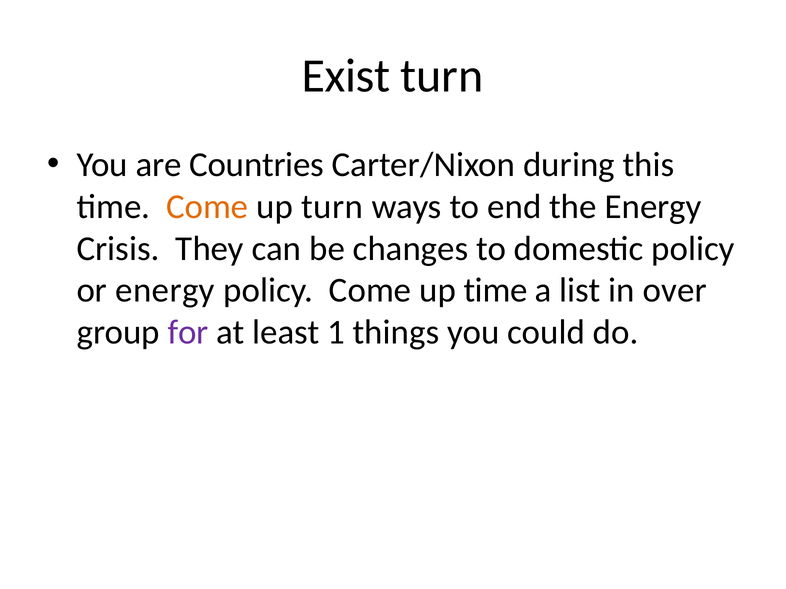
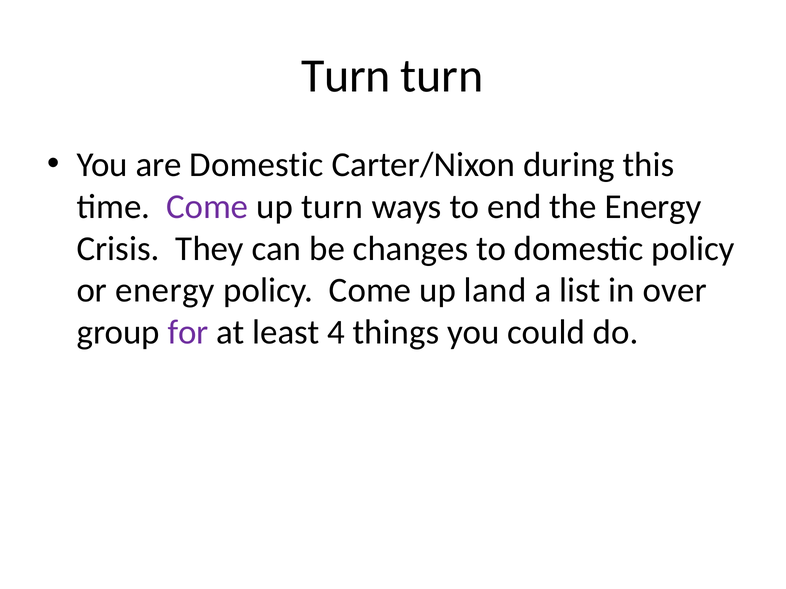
Exist at (346, 76): Exist -> Turn
are Countries: Countries -> Domestic
Come at (207, 207) colour: orange -> purple
up time: time -> land
1: 1 -> 4
